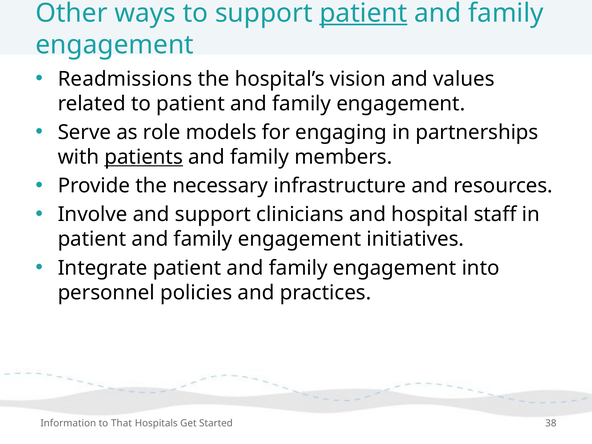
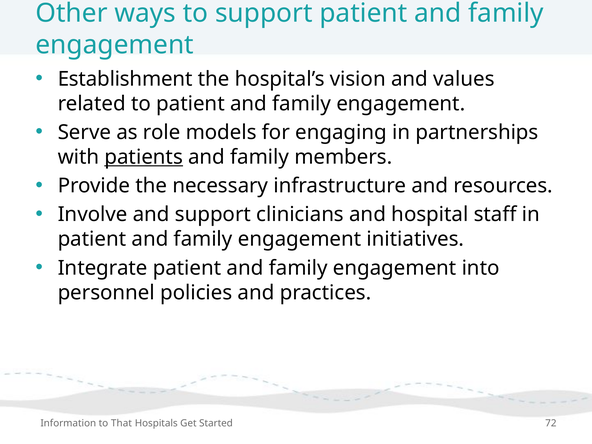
patient at (363, 13) underline: present -> none
Readmissions: Readmissions -> Establishment
38: 38 -> 72
